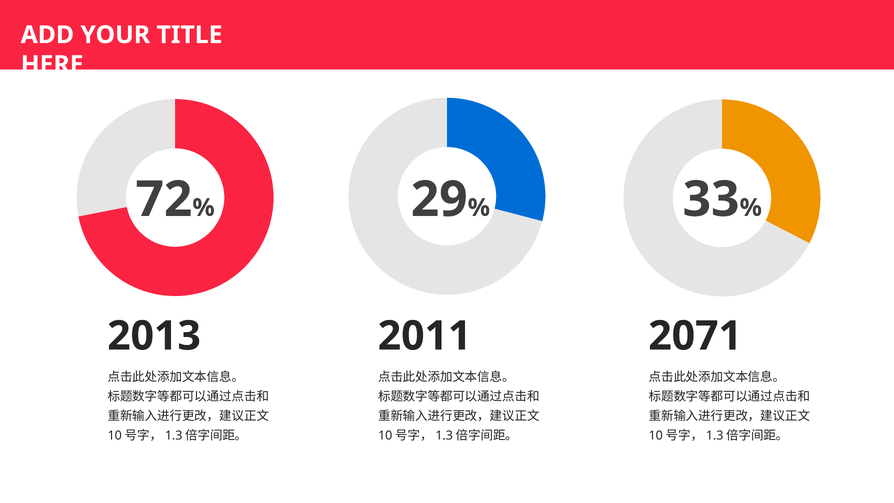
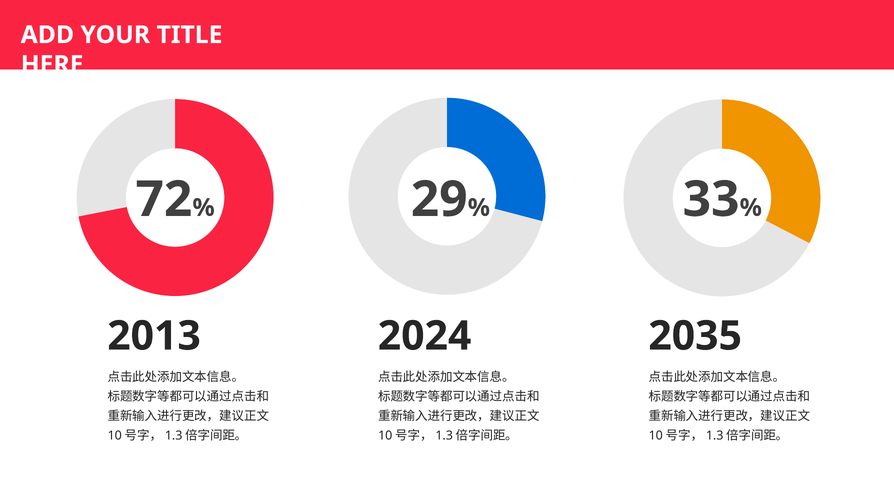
2011: 2011 -> 2024
2071: 2071 -> 2035
